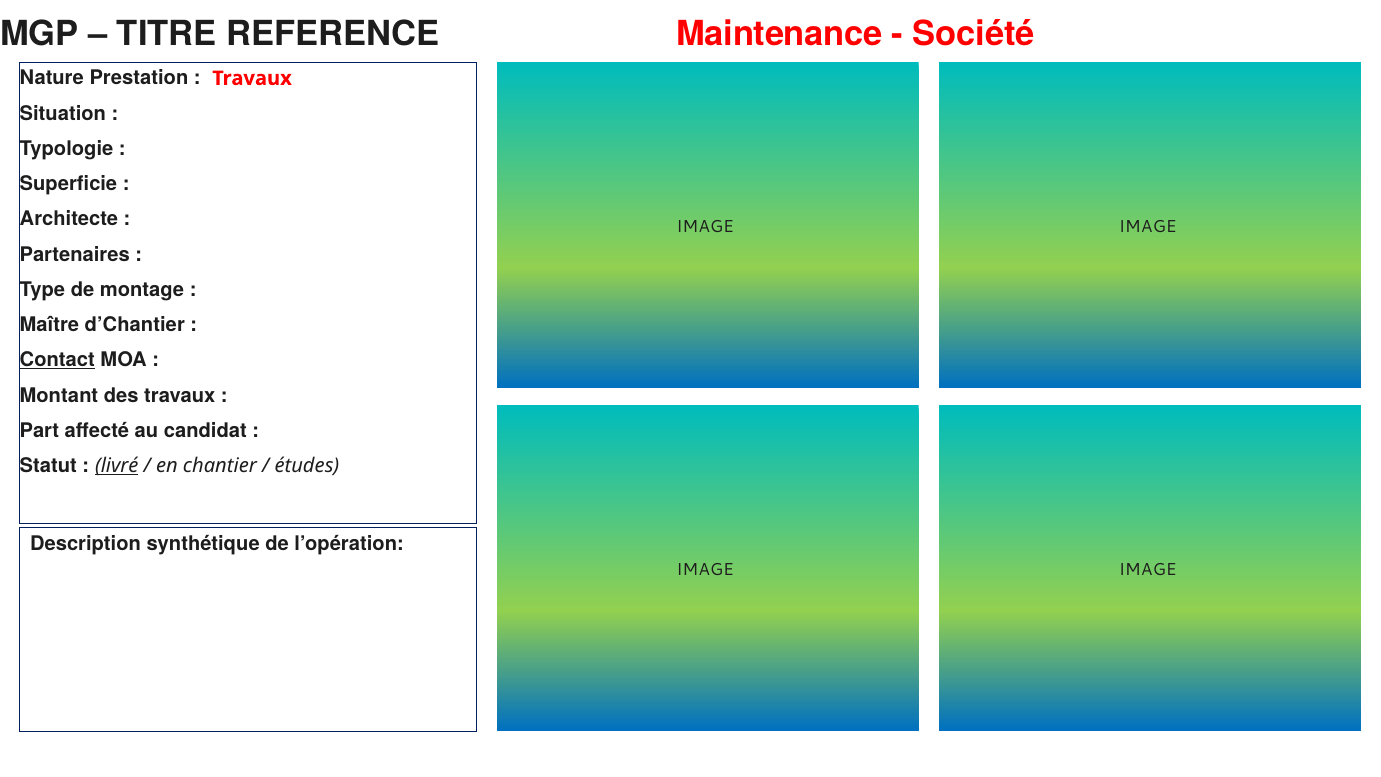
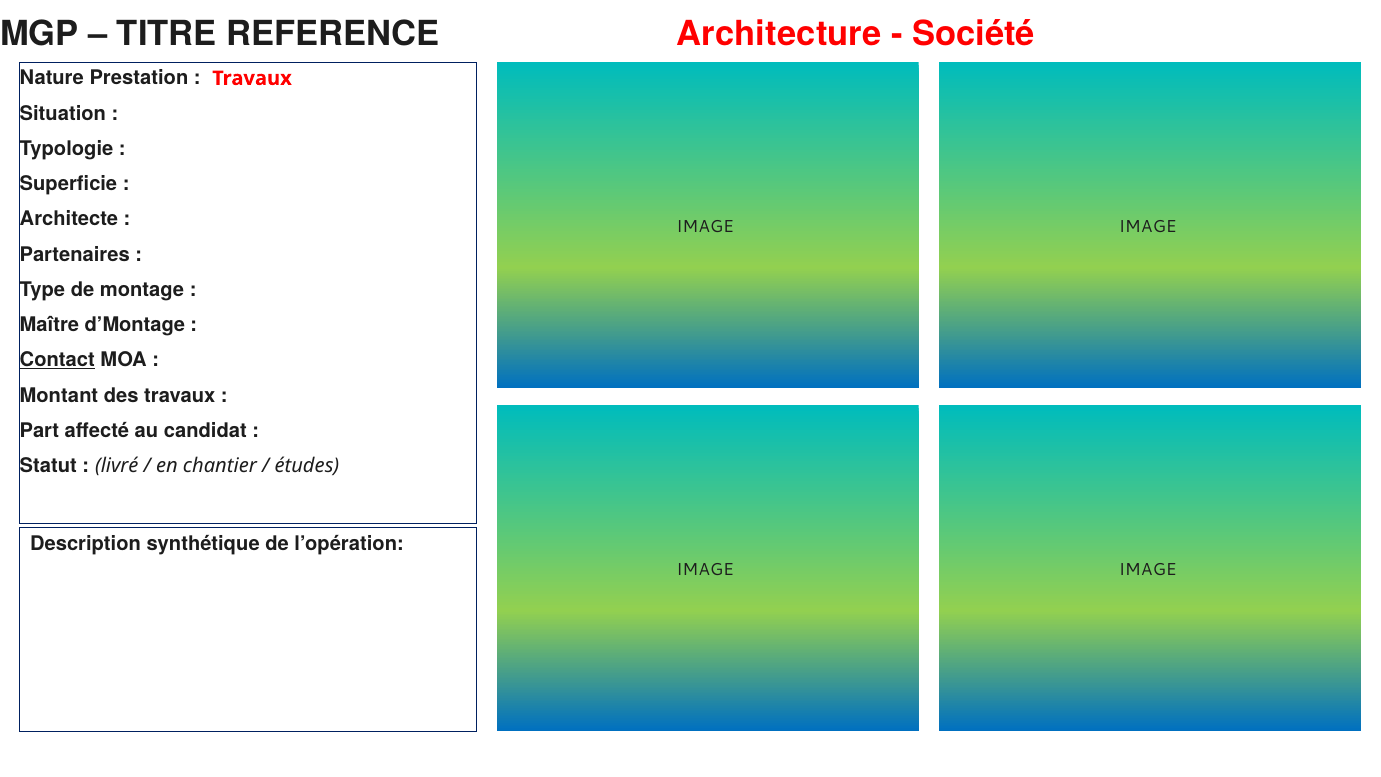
Maintenance: Maintenance -> Architecture
d’Chantier: d’Chantier -> d’Montage
livré underline: present -> none
